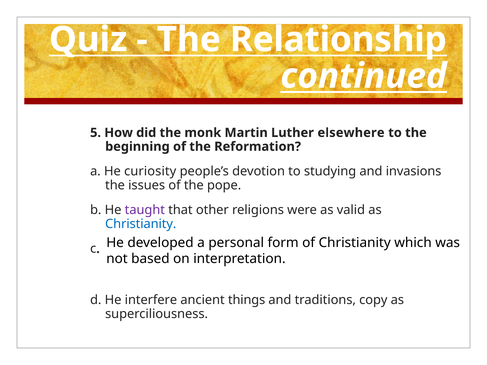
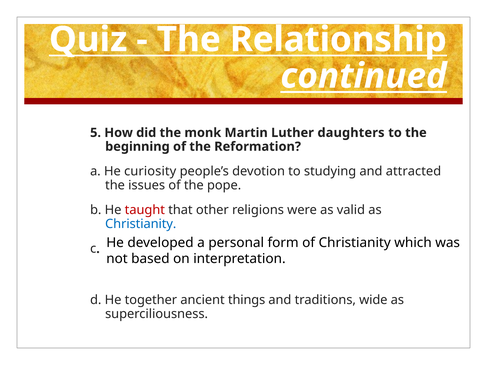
elsewhere: elsewhere -> daughters
invasions: invasions -> attracted
taught colour: purple -> red
interfere: interfere -> together
copy: copy -> wide
